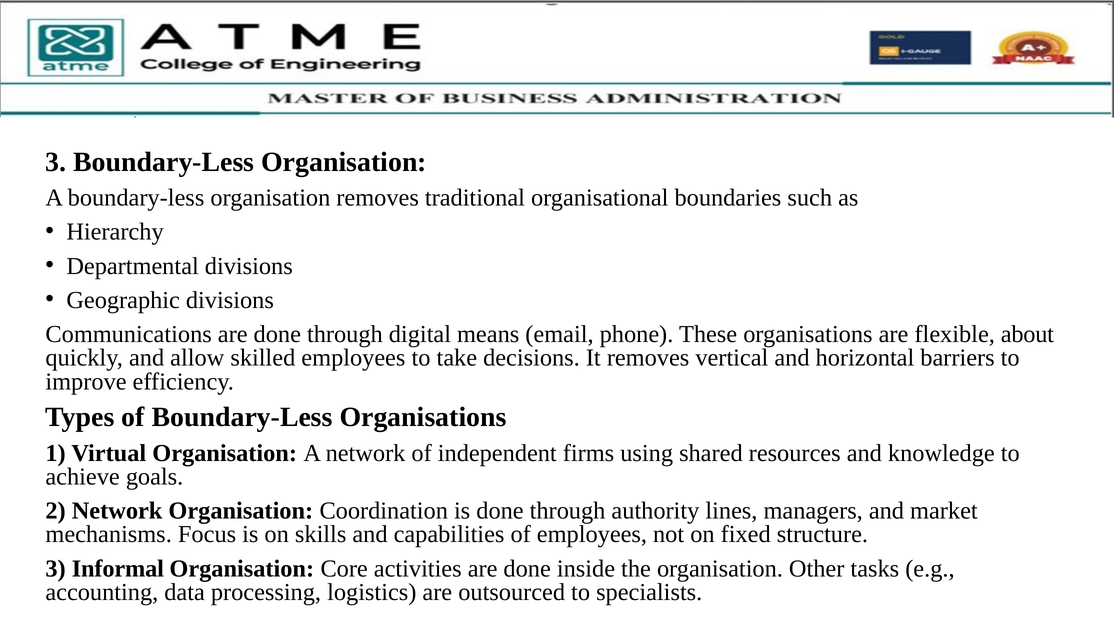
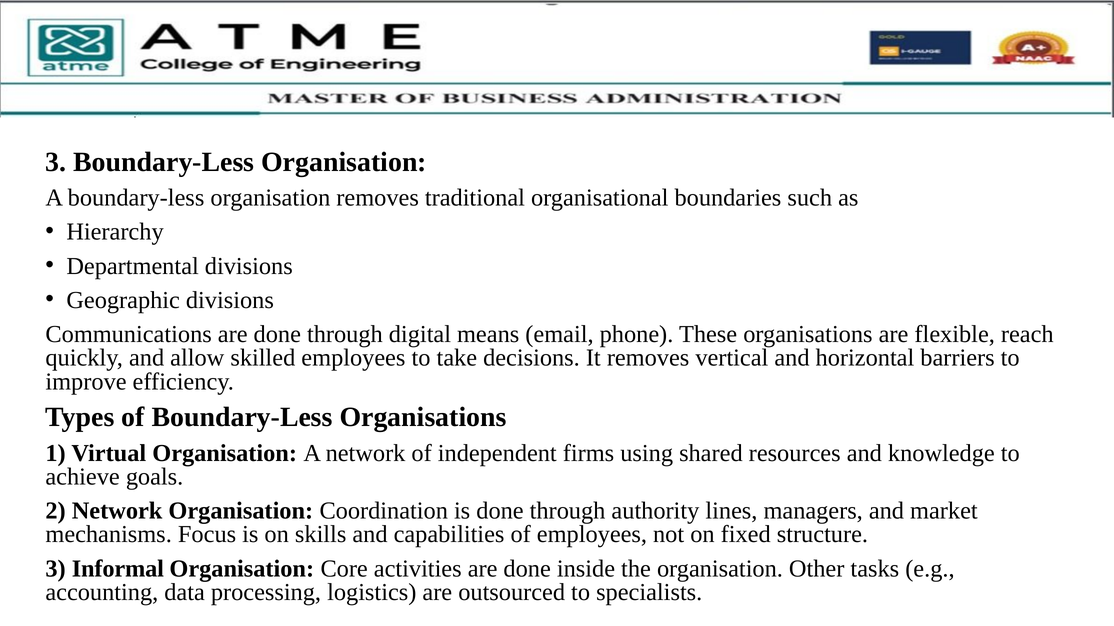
about: about -> reach
